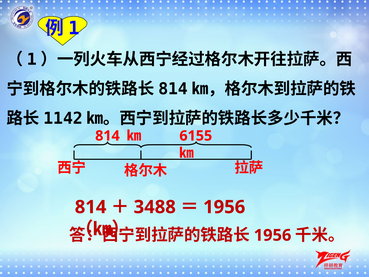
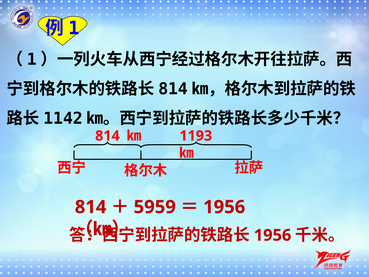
6155: 6155 -> 1193
3488: 3488 -> 5959
